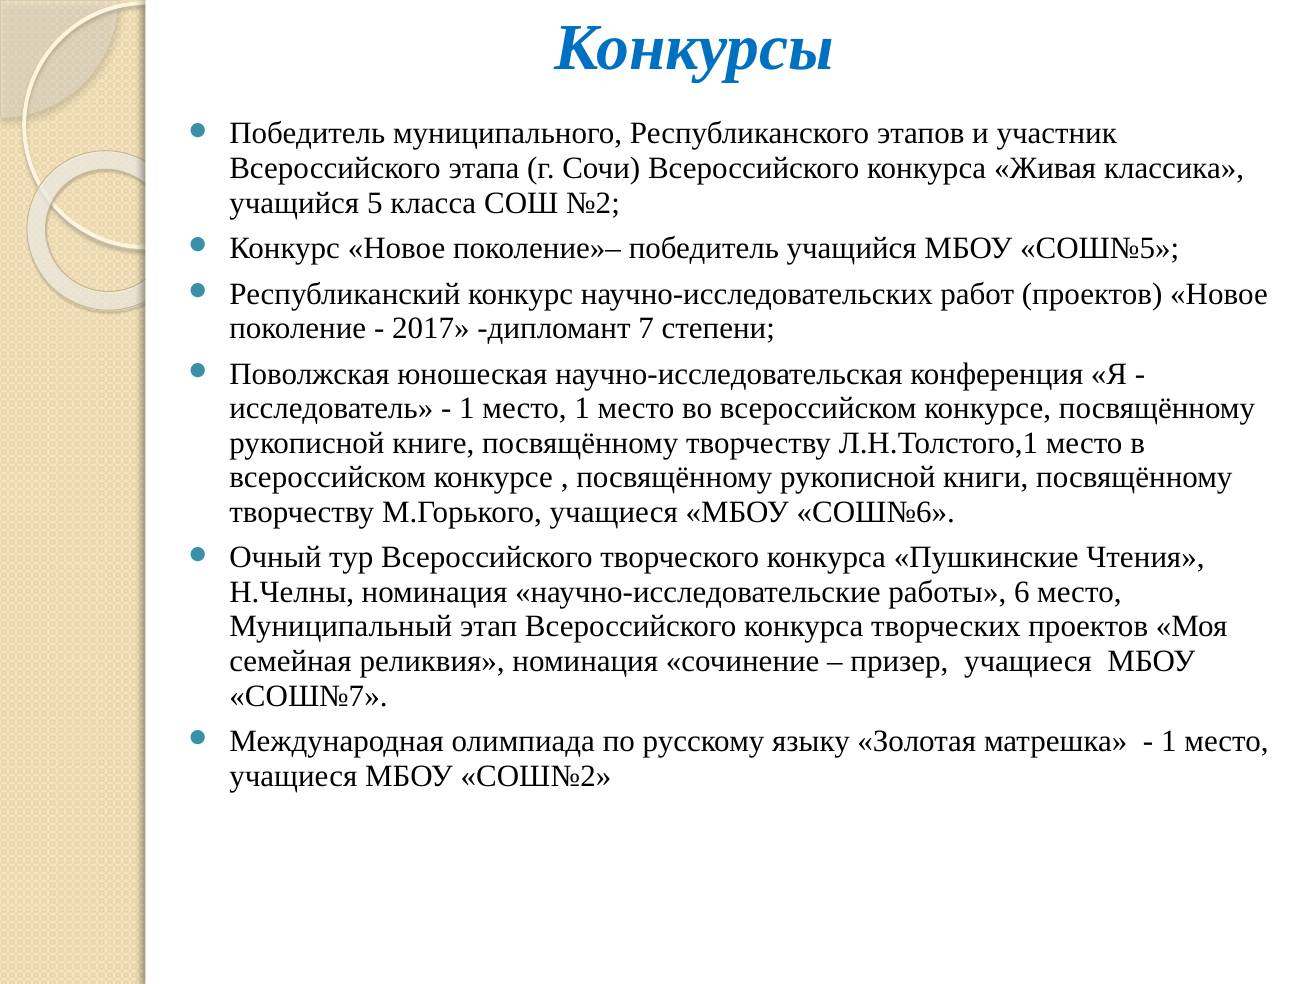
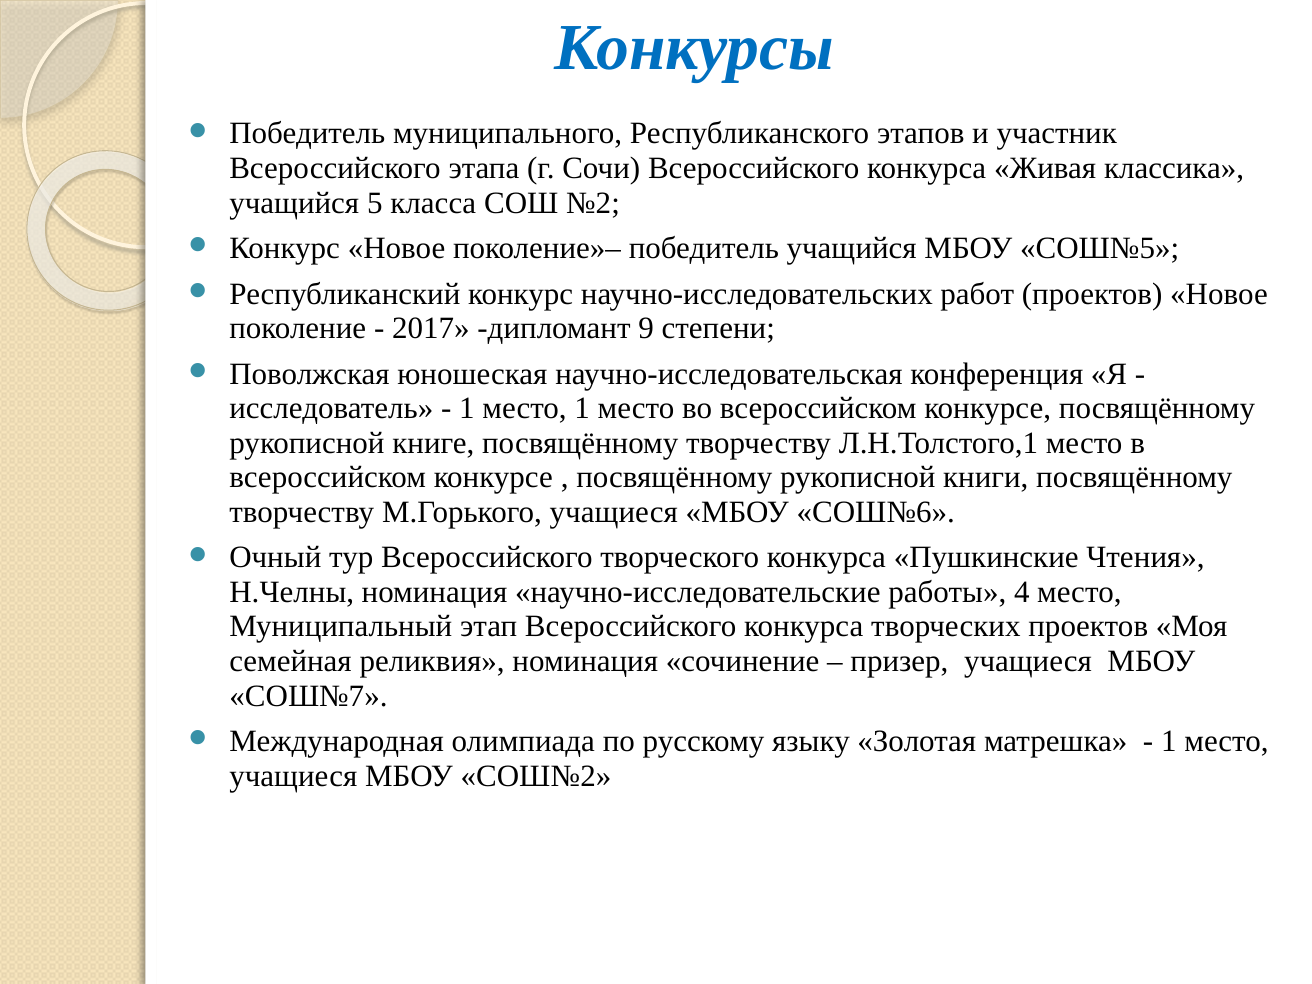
7: 7 -> 9
6: 6 -> 4
